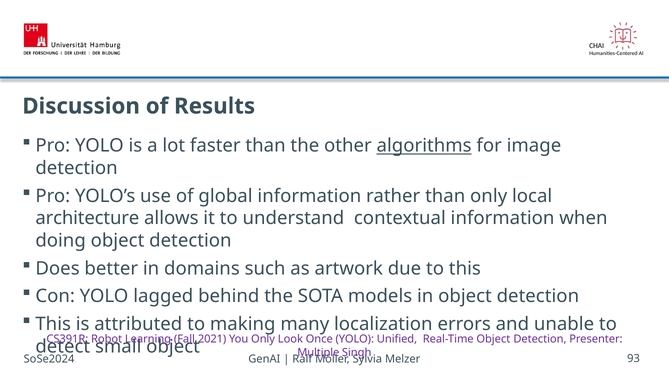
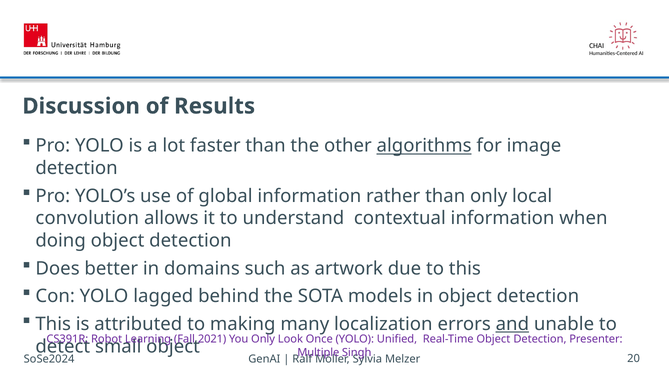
architecture: architecture -> convolution
and underline: none -> present
93: 93 -> 20
